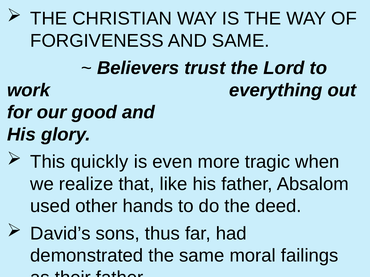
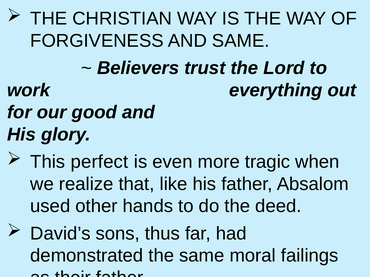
quickly: quickly -> perfect
